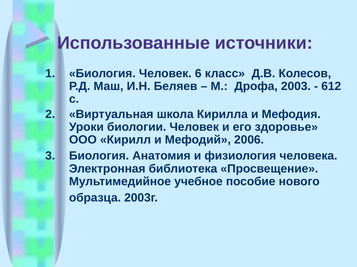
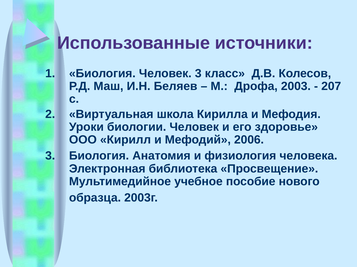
Человек 6: 6 -> 3
612: 612 -> 207
